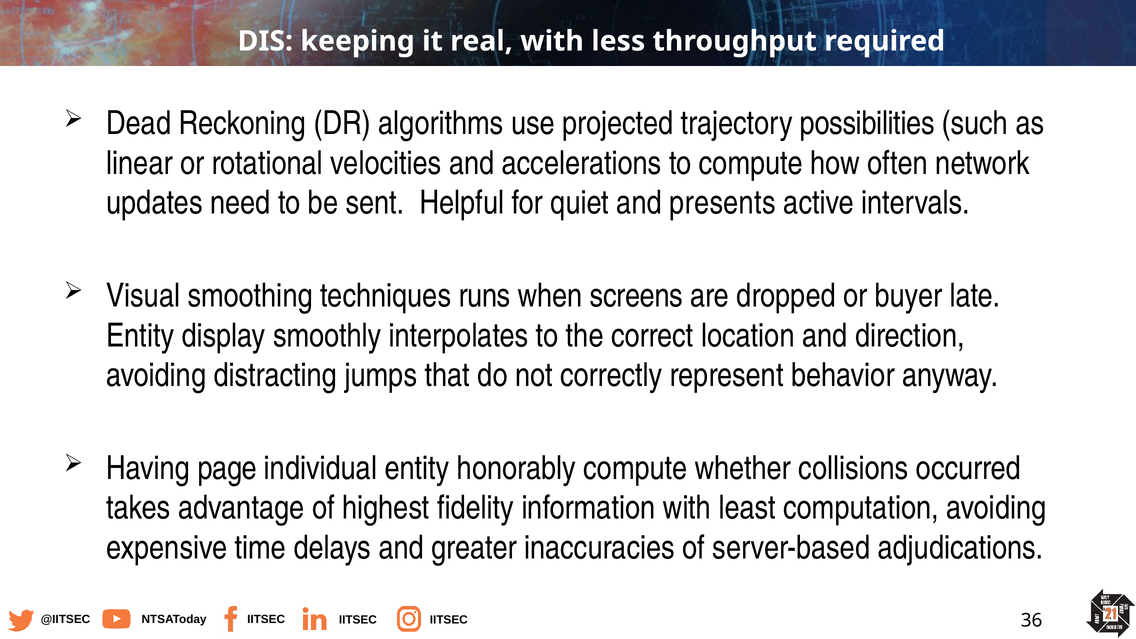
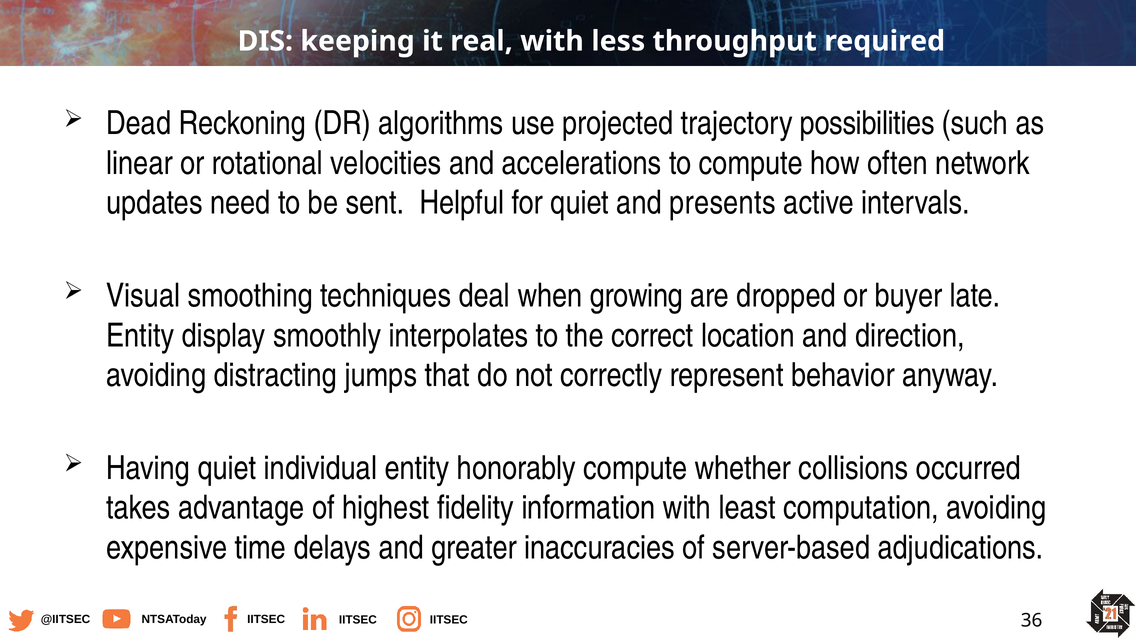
runs: runs -> deal
screens: screens -> growing
Having page: page -> quiet
